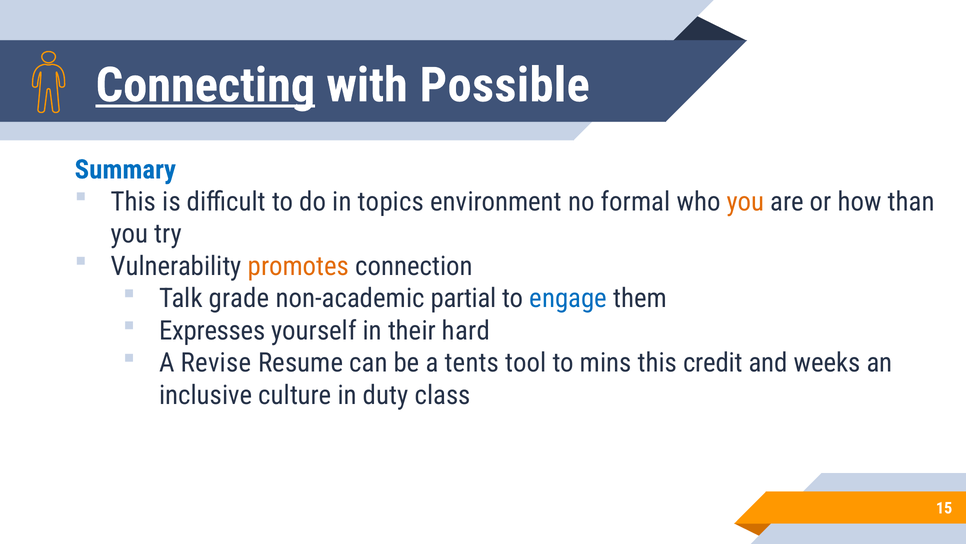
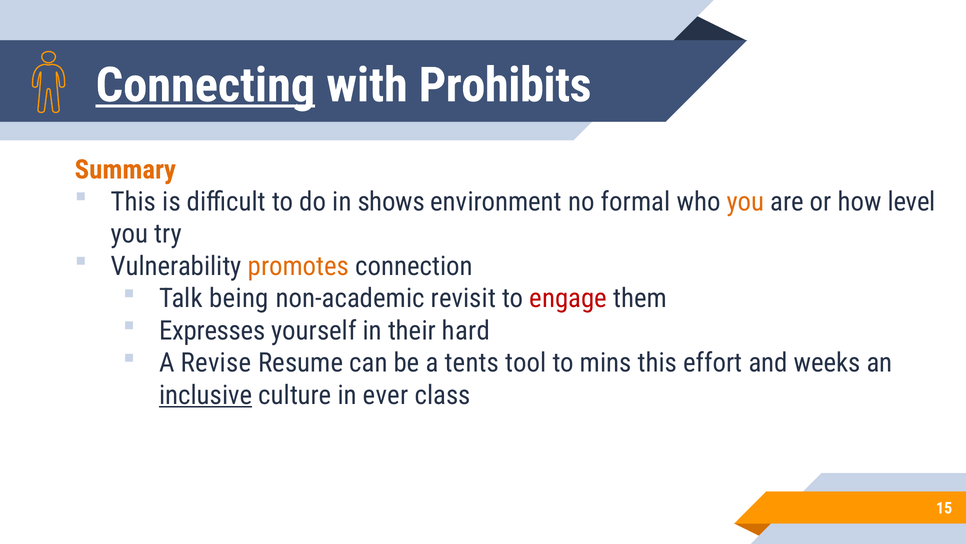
Possible: Possible -> Prohibits
Summary colour: blue -> orange
topics: topics -> shows
than: than -> level
grade: grade -> being
partial: partial -> revisit
engage colour: blue -> red
credit: credit -> effort
inclusive underline: none -> present
duty: duty -> ever
